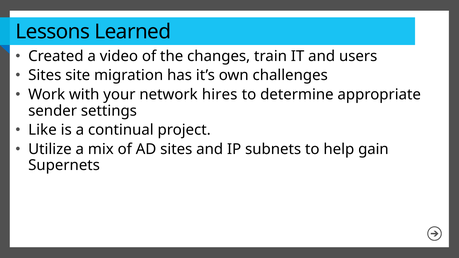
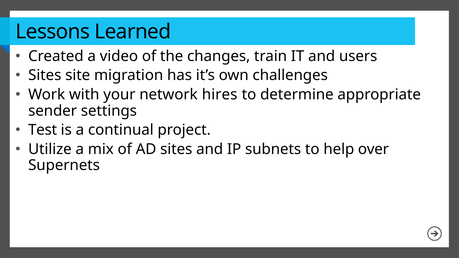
Like: Like -> Test
gain: gain -> over
